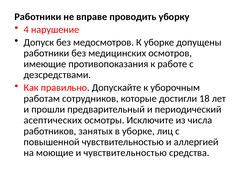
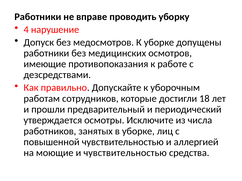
асептических: асептических -> утверждается
